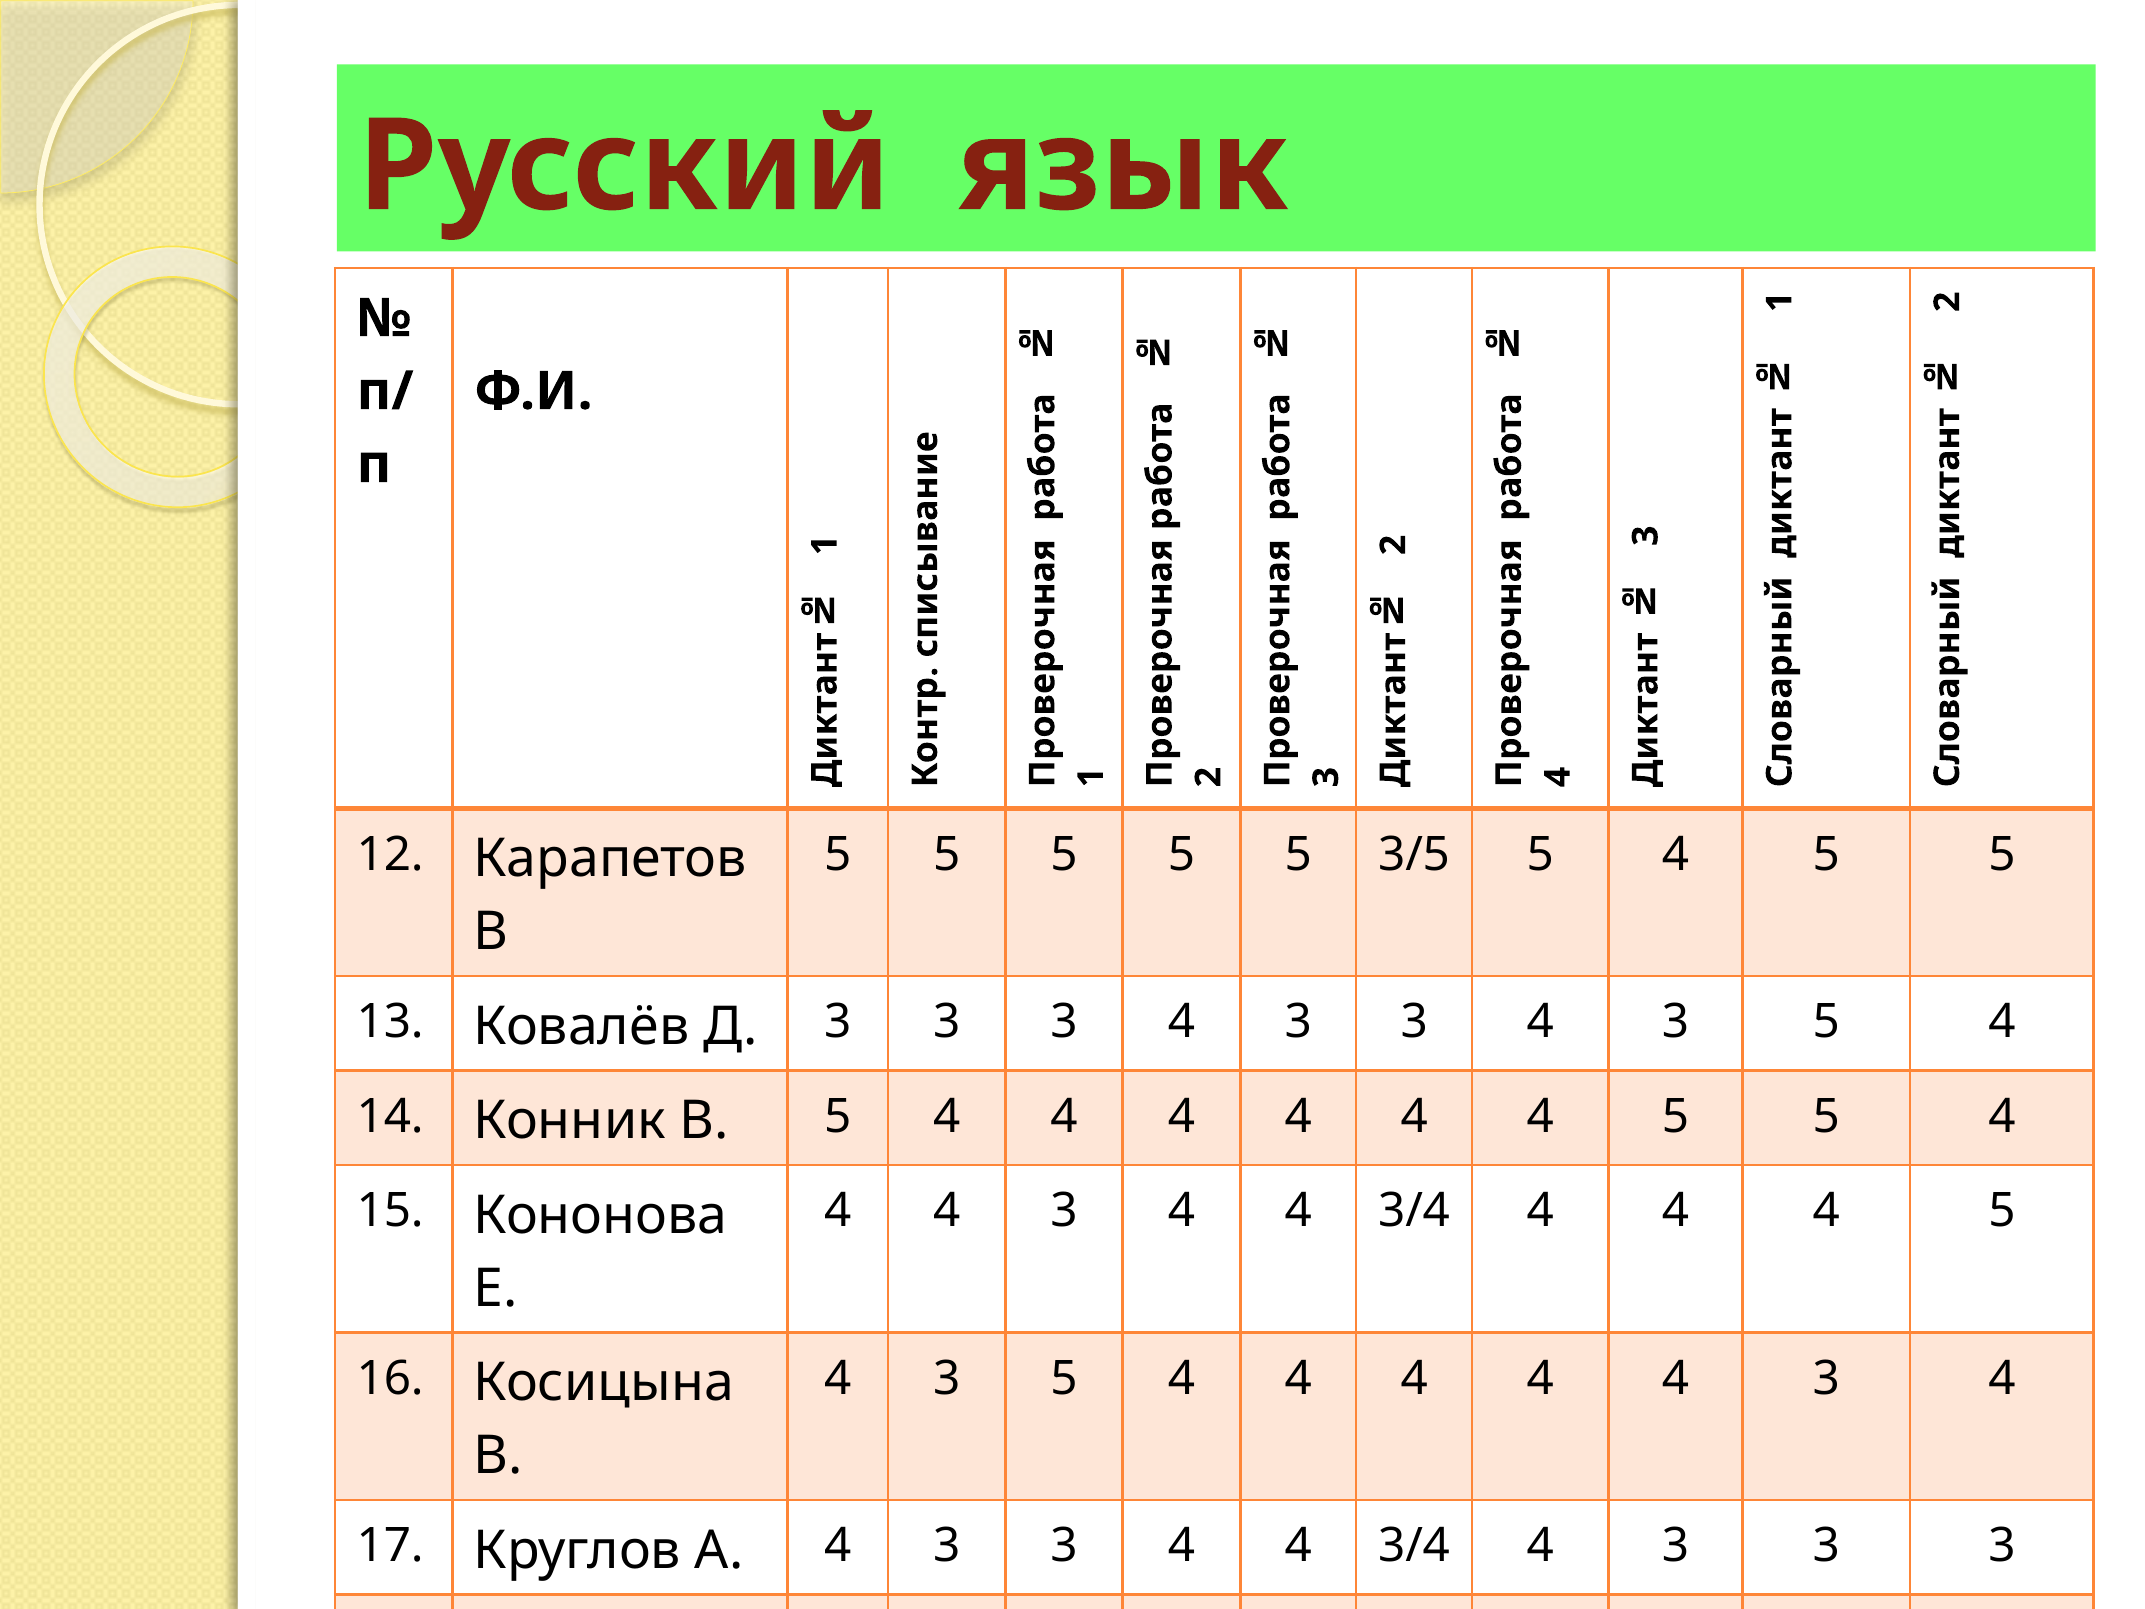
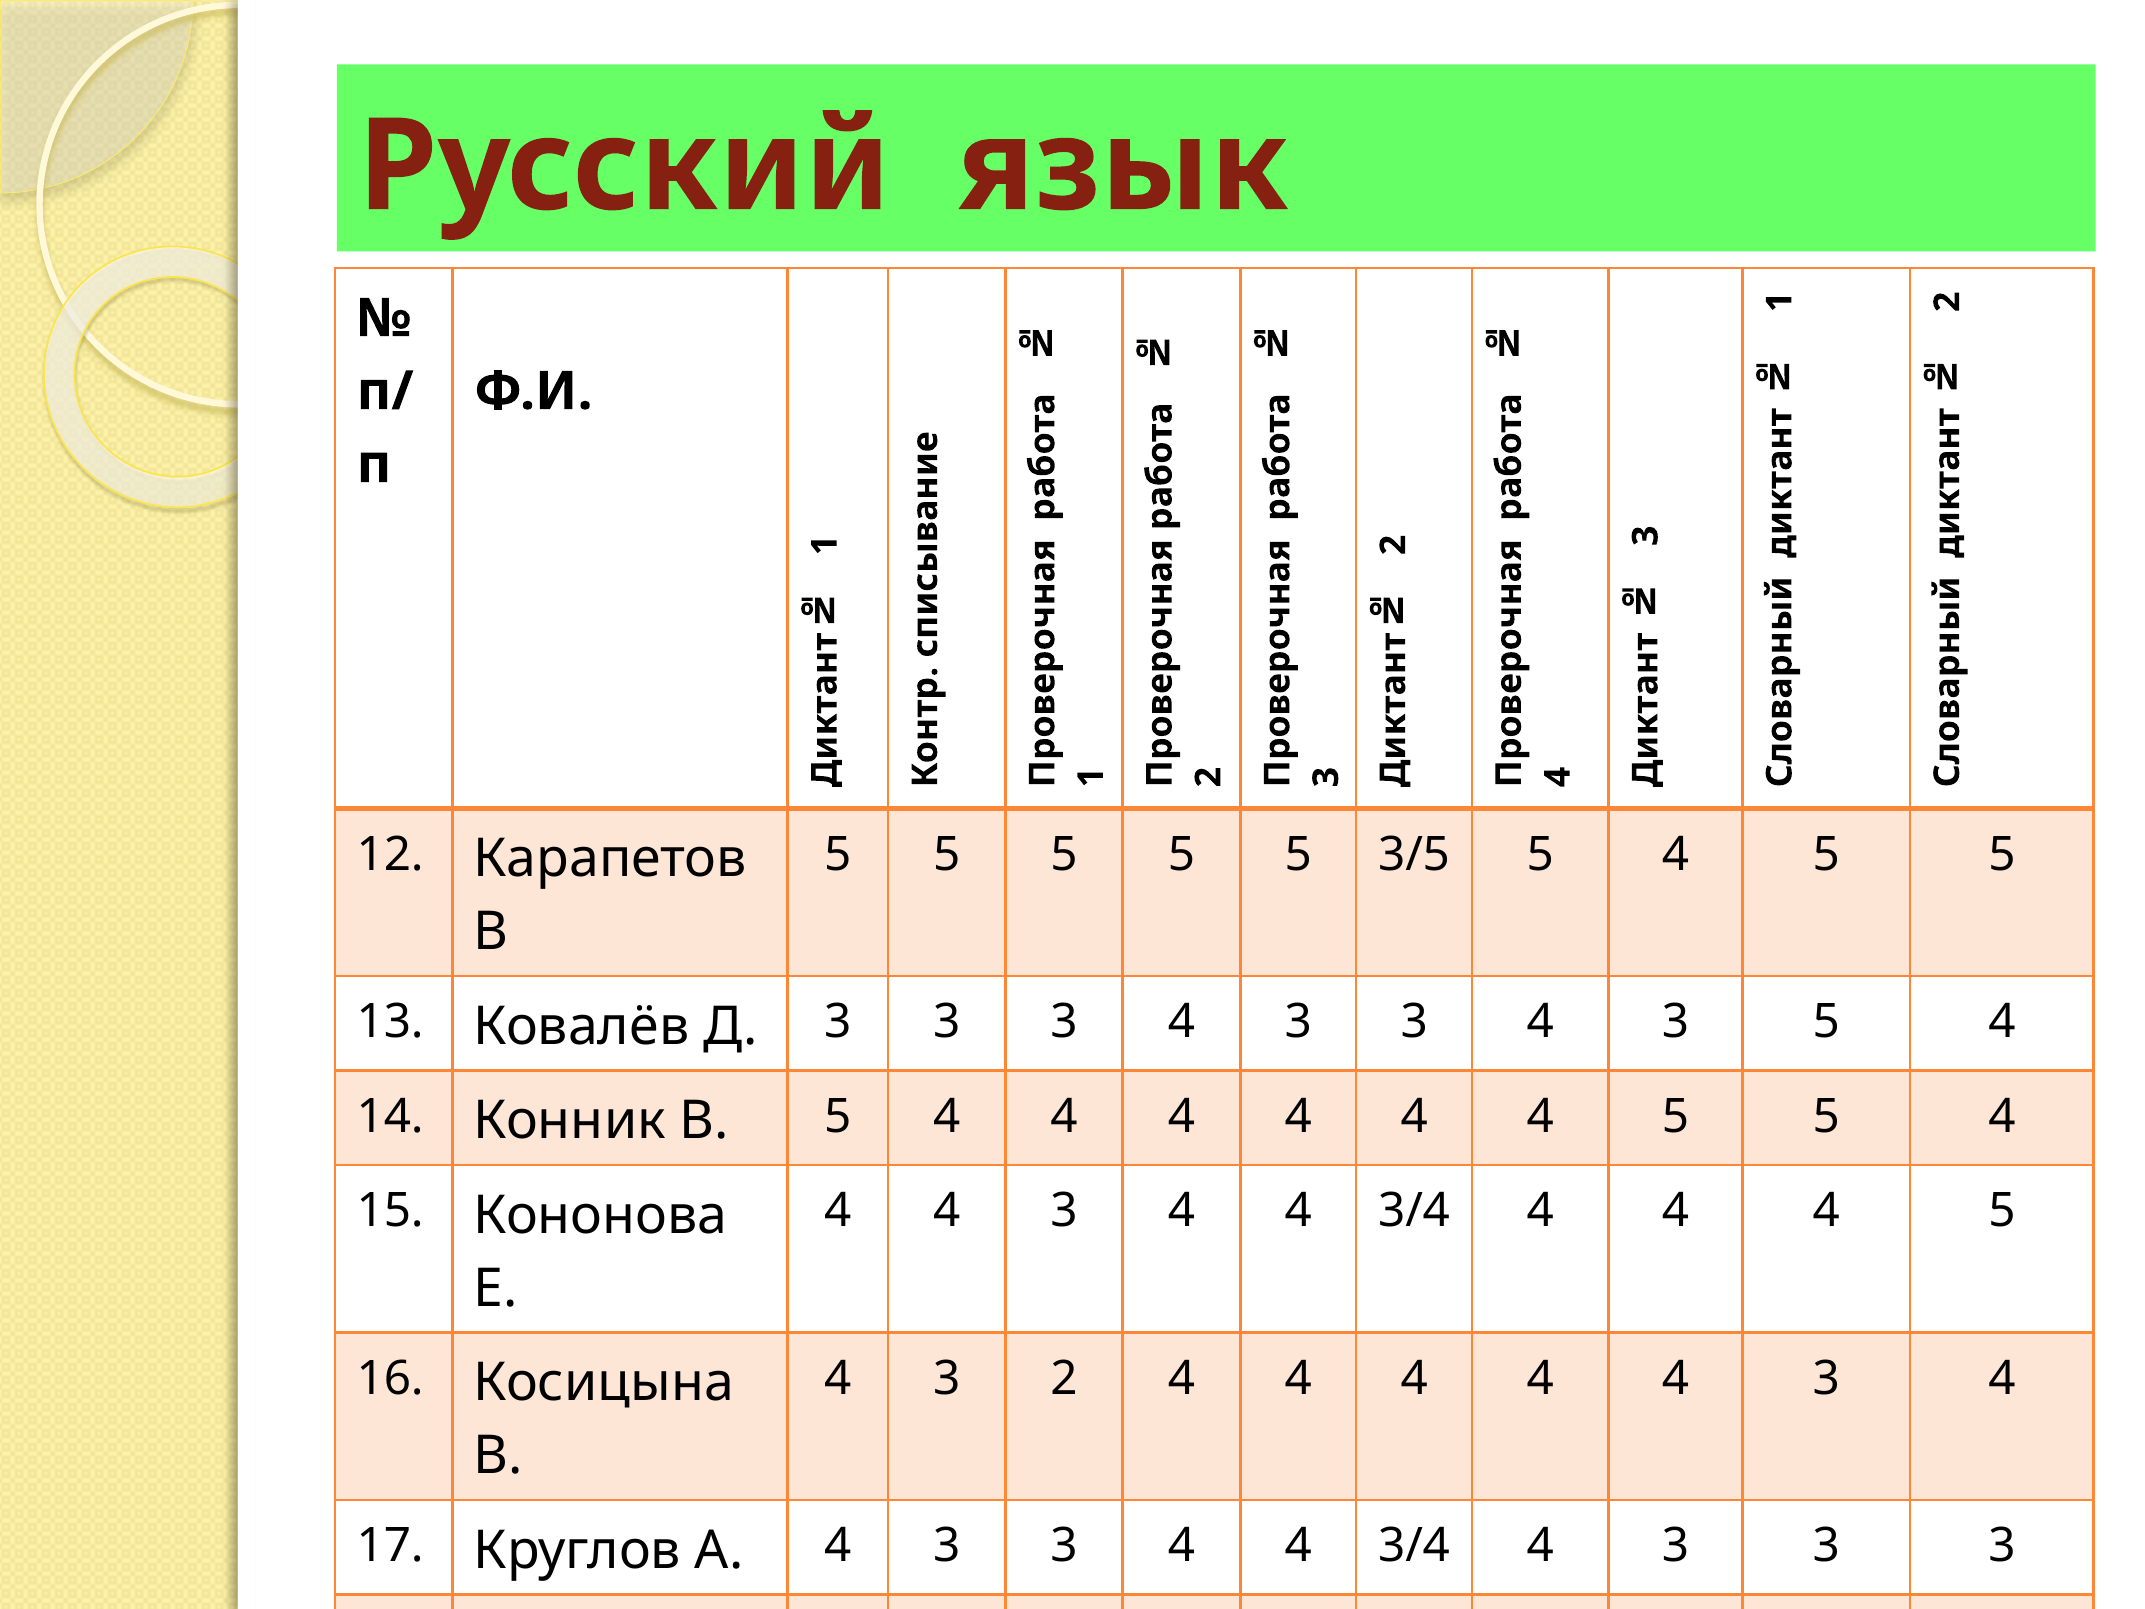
5 at (1064, 1378): 5 -> 2
